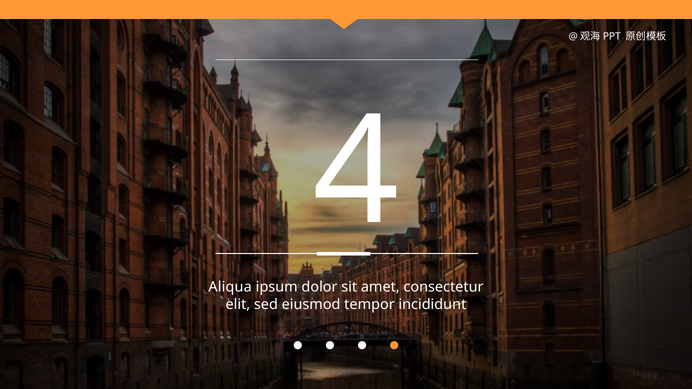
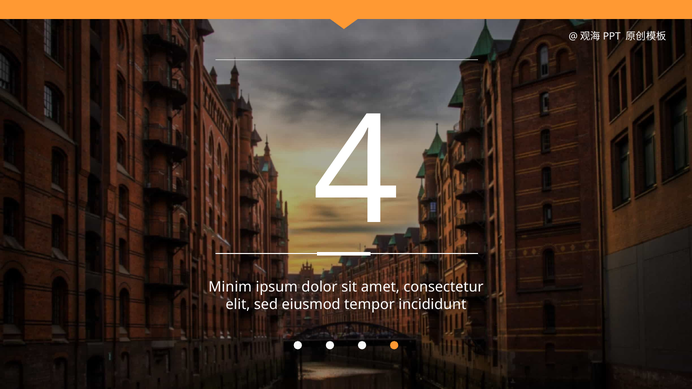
Aliqua: Aliqua -> Minim
